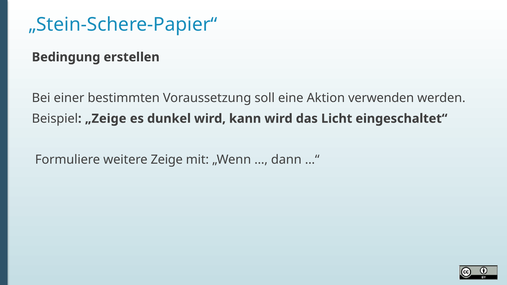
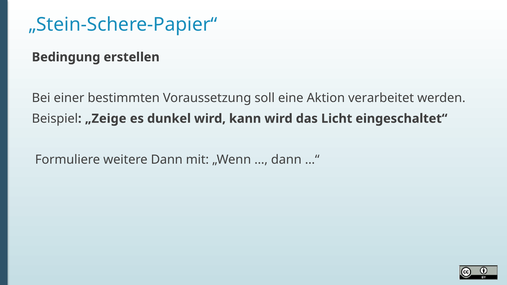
verwenden: verwenden -> verarbeitet
weitere Zeige: Zeige -> Dann
